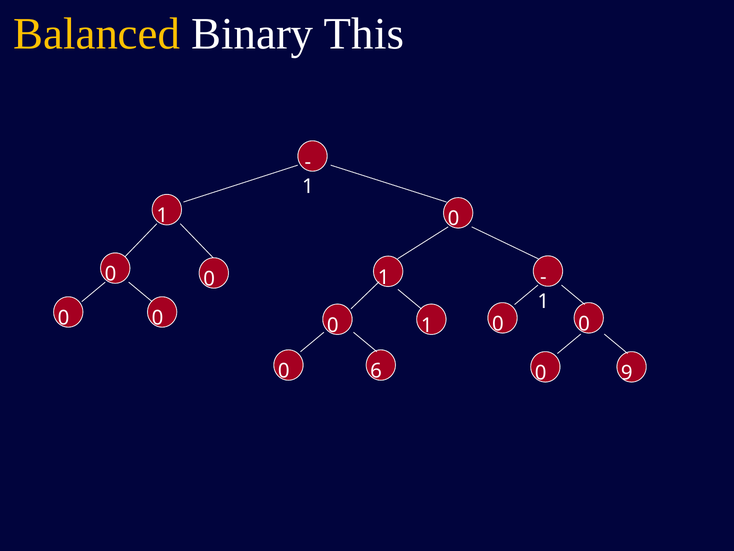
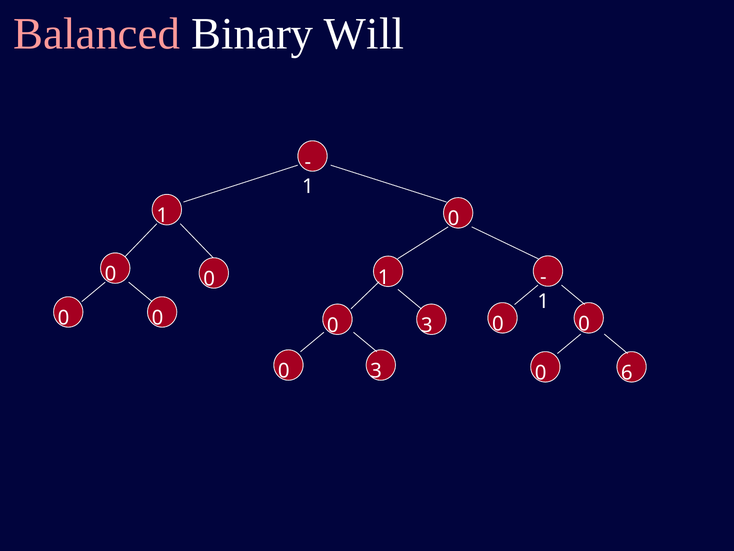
Balanced colour: yellow -> pink
This: This -> Will
1 at (427, 325): 1 -> 3
6 at (376, 371): 6 -> 3
9: 9 -> 6
